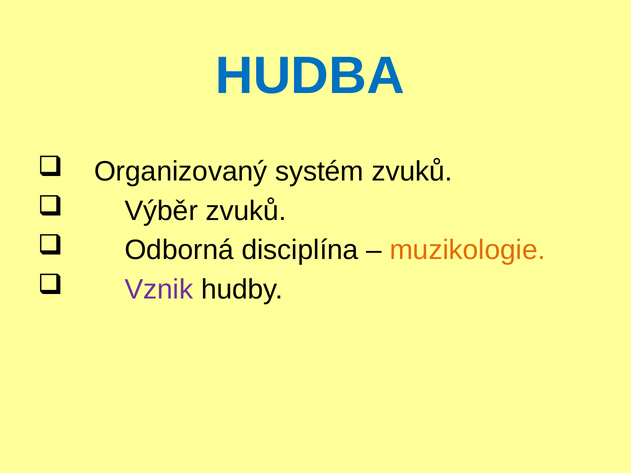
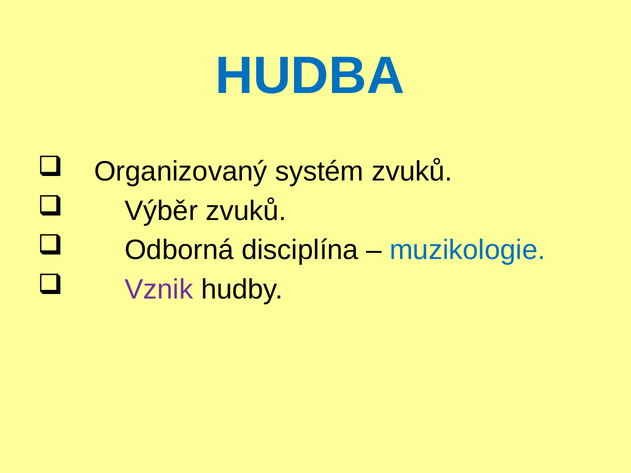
muzikologie colour: orange -> blue
